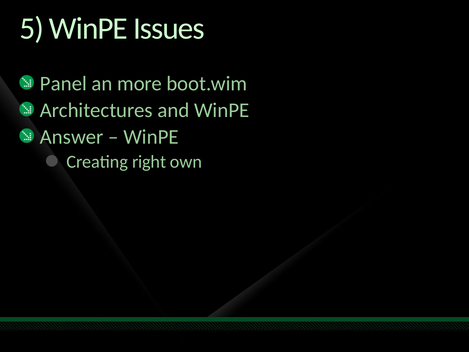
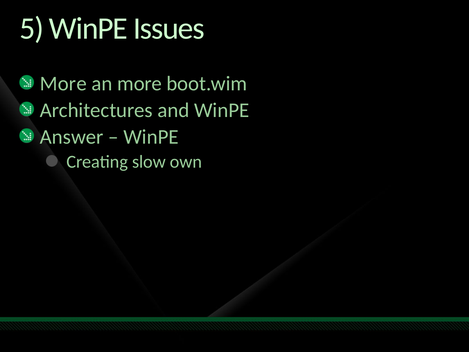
Panel at (63, 84): Panel -> More
right: right -> slow
